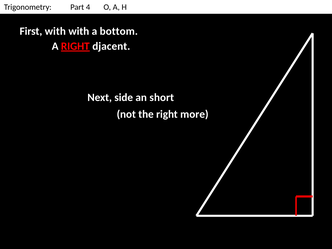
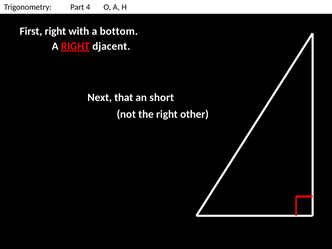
First with: with -> right
side: side -> that
more: more -> other
